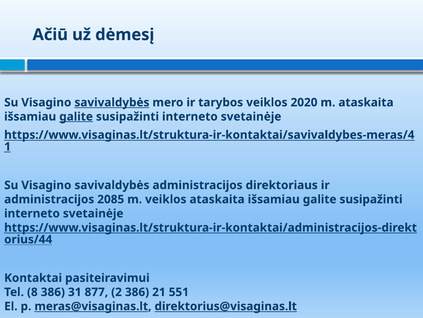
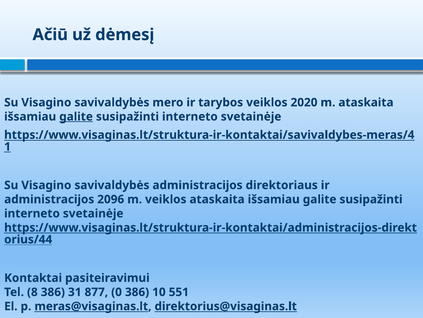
savivaldybės at (112, 102) underline: present -> none
2085: 2085 -> 2096
2: 2 -> 0
21: 21 -> 10
